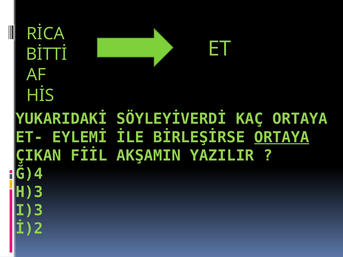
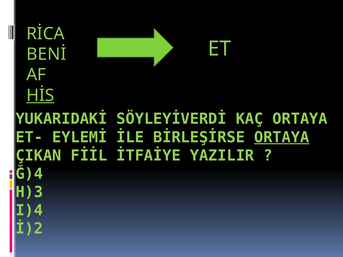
BİTTİ: BİTTİ -> BENİ
HİS underline: none -> present
AKŞAMIN: AKŞAMIN -> İTFAİYE
I)3: I)3 -> I)4
